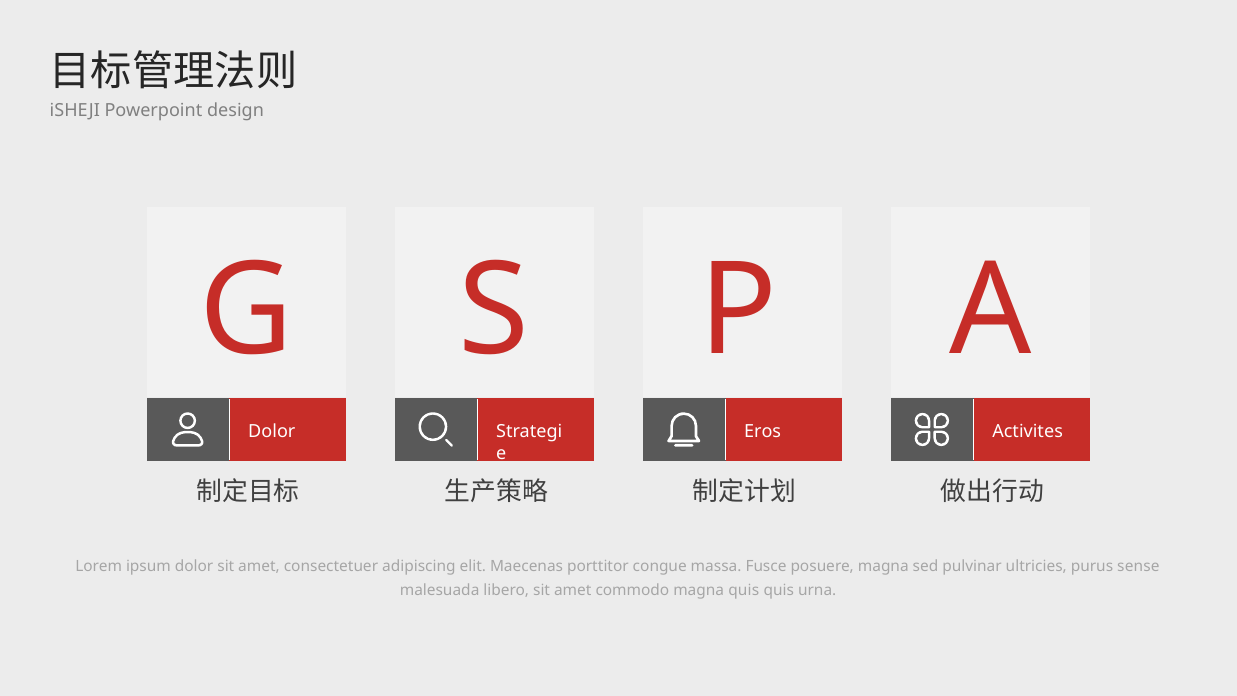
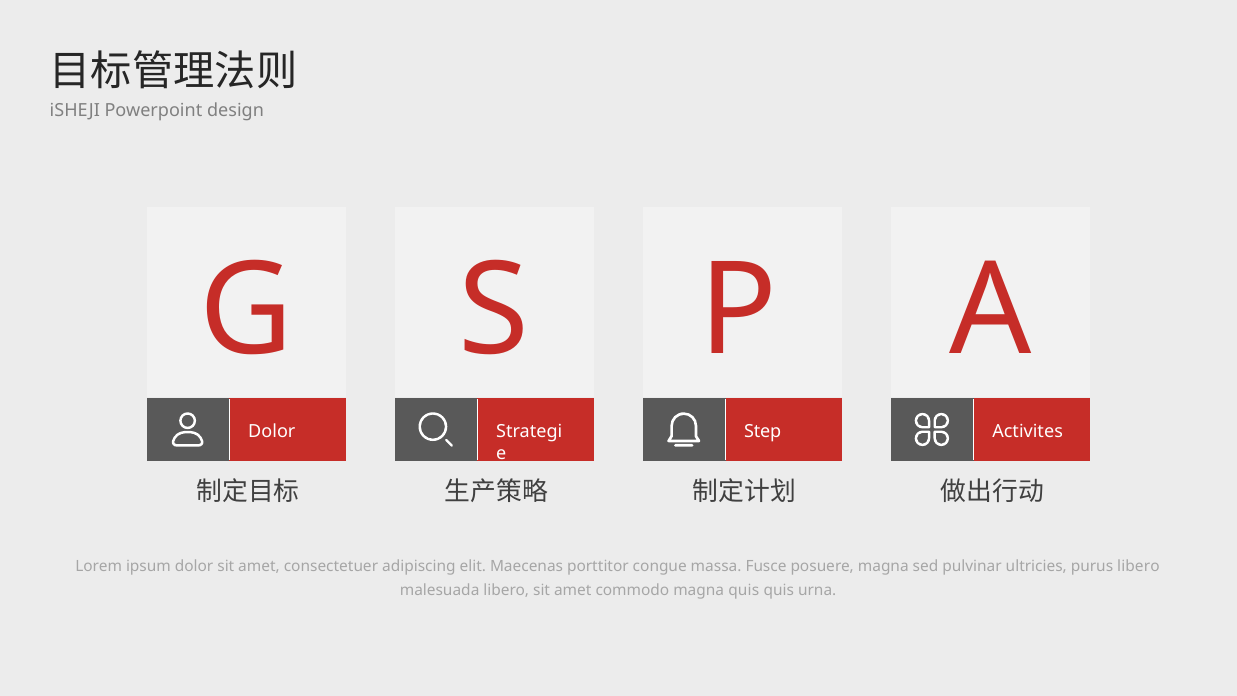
Eros: Eros -> Step
purus sense: sense -> libero
